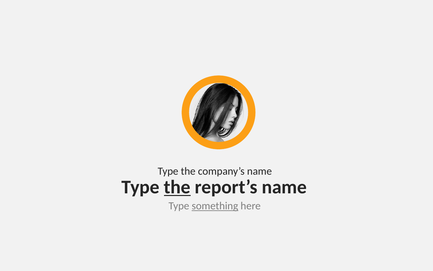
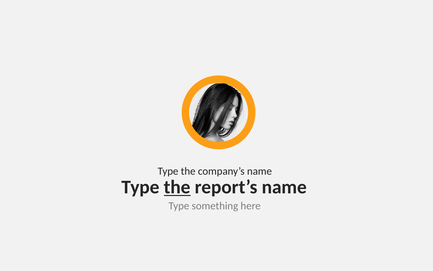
something underline: present -> none
